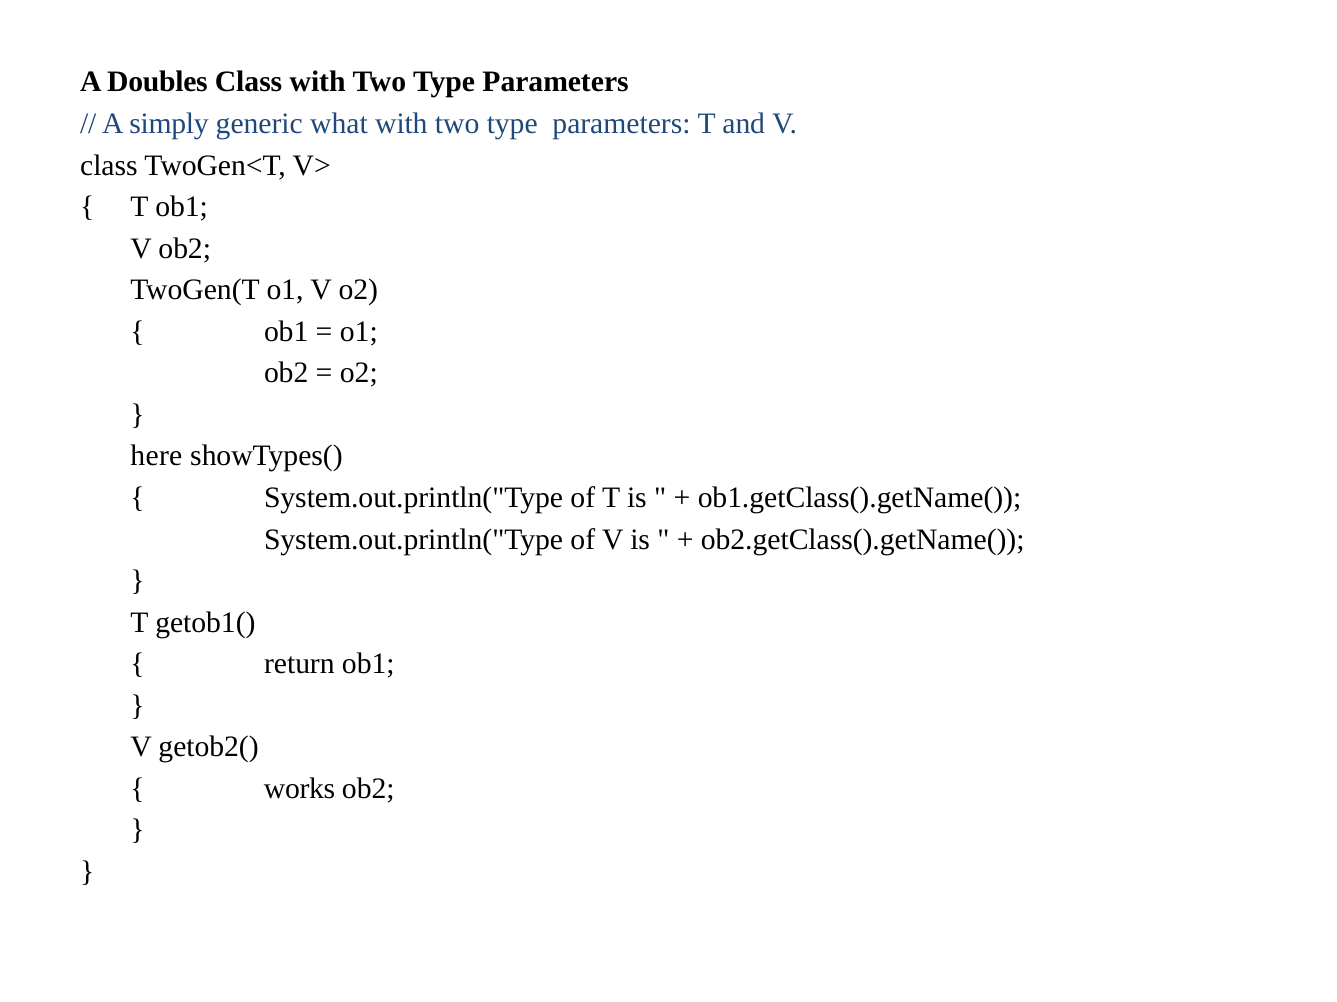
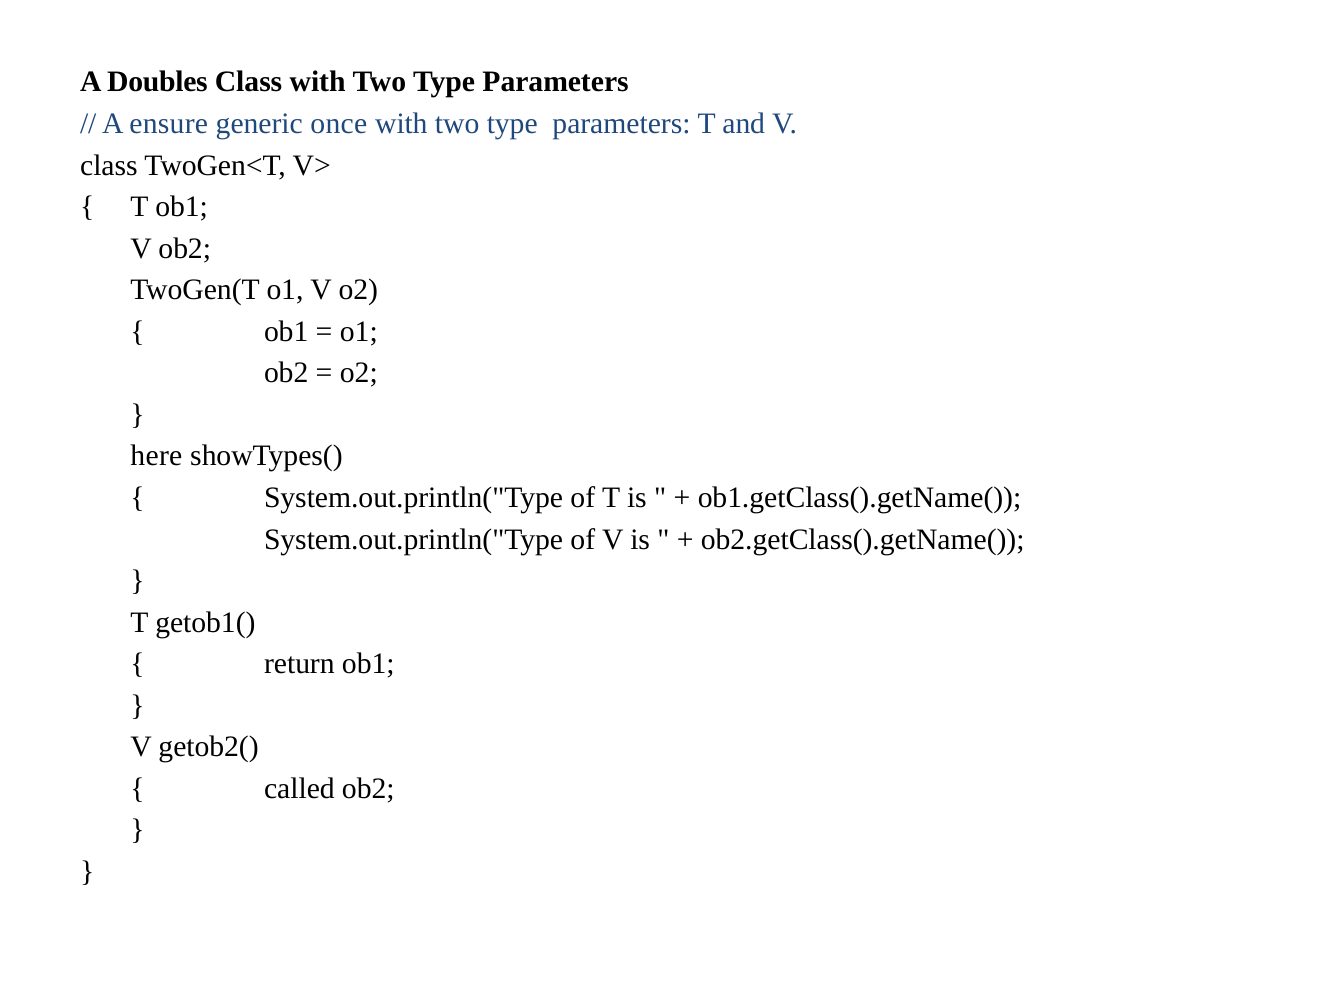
simply: simply -> ensure
what: what -> once
works: works -> called
